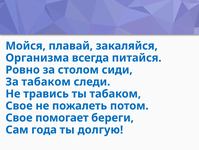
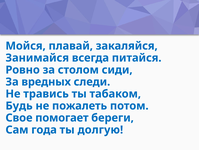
Организма: Организма -> Занимайся
За табаком: табаком -> вредных
Свое at (19, 105): Свое -> Будь
